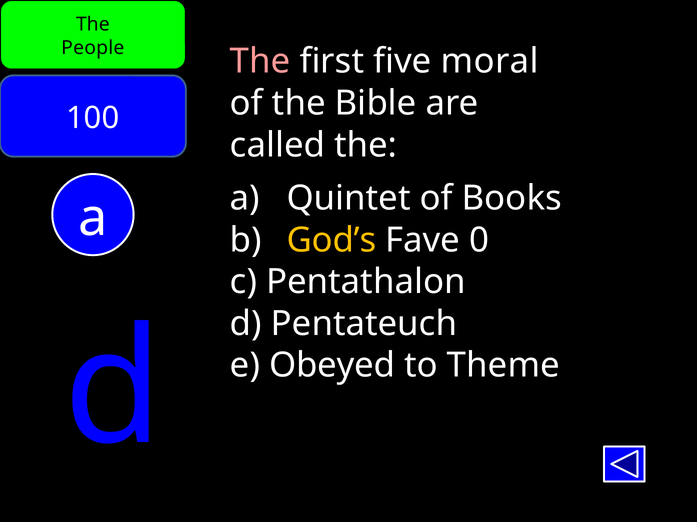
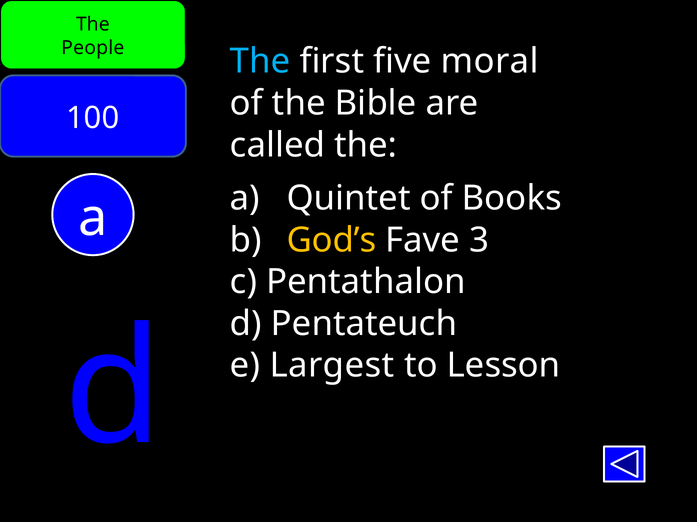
The at (260, 62) colour: pink -> light blue
0: 0 -> 3
Obeyed: Obeyed -> Largest
Theme: Theme -> Lesson
